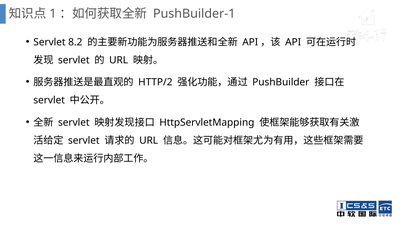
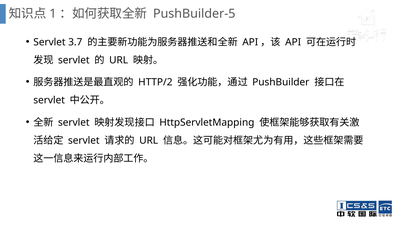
PushBuilder-1: PushBuilder-1 -> PushBuilder-5
8.2: 8.2 -> 3.7
